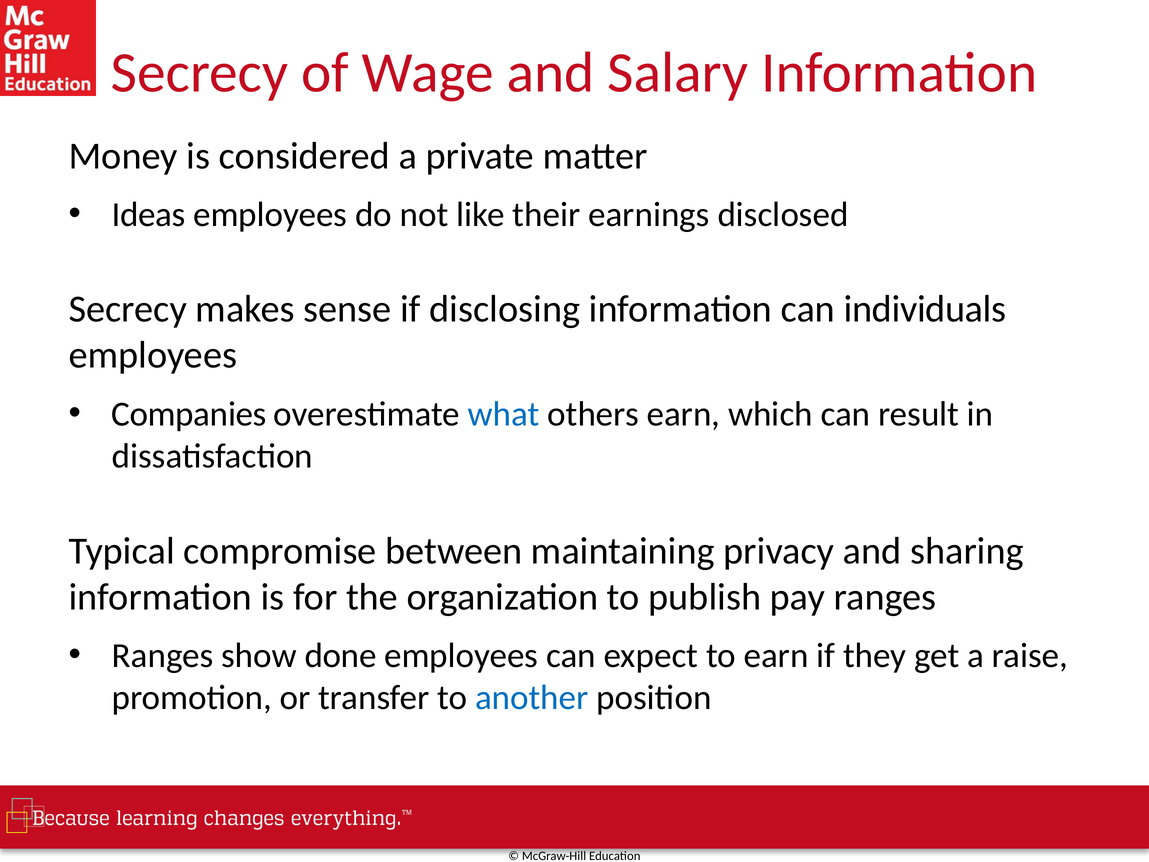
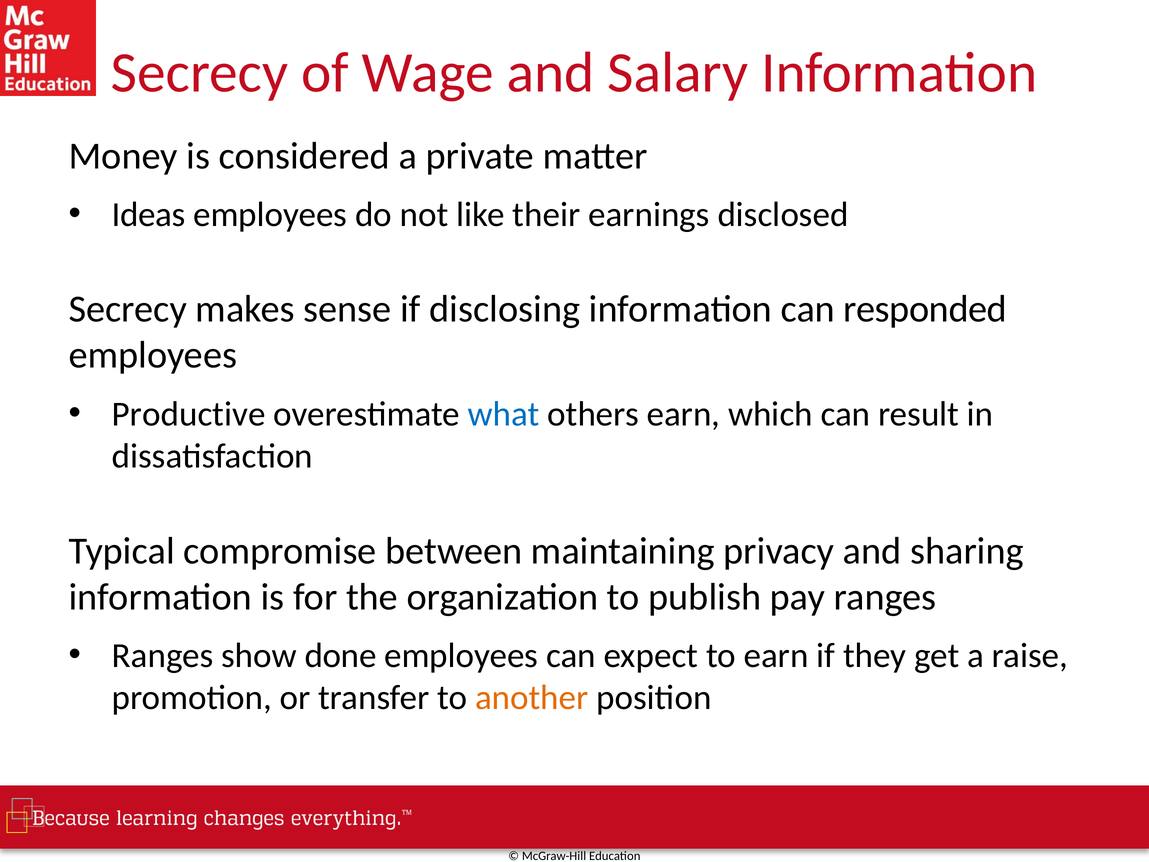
individuals: individuals -> responded
Companies: Companies -> Productive
another colour: blue -> orange
